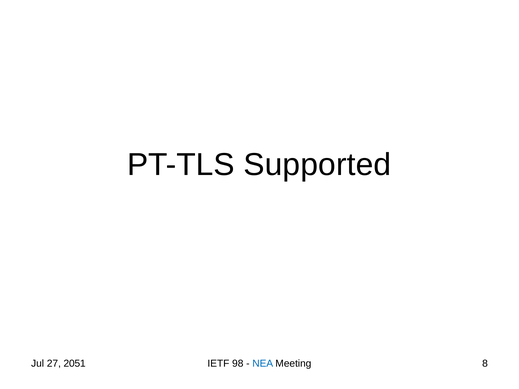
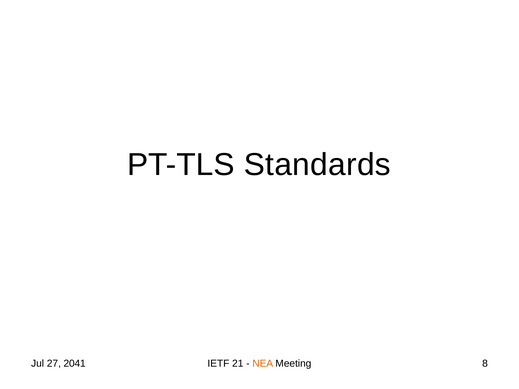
Supported: Supported -> Standards
2051: 2051 -> 2041
98: 98 -> 21
NEA colour: blue -> orange
